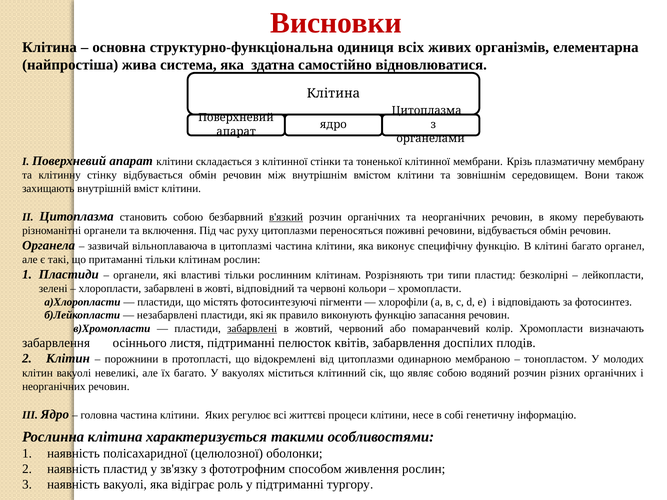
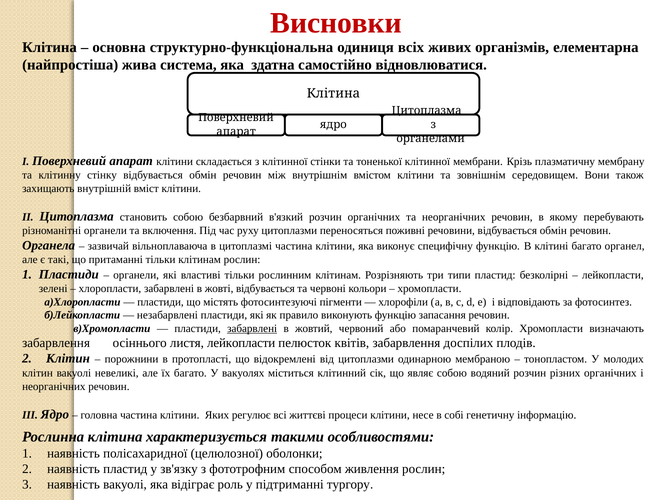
в'язкий underline: present -> none
жовті відповідний: відповідний -> відбувається
листя підтриманні: підтриманні -> лейкопласти
